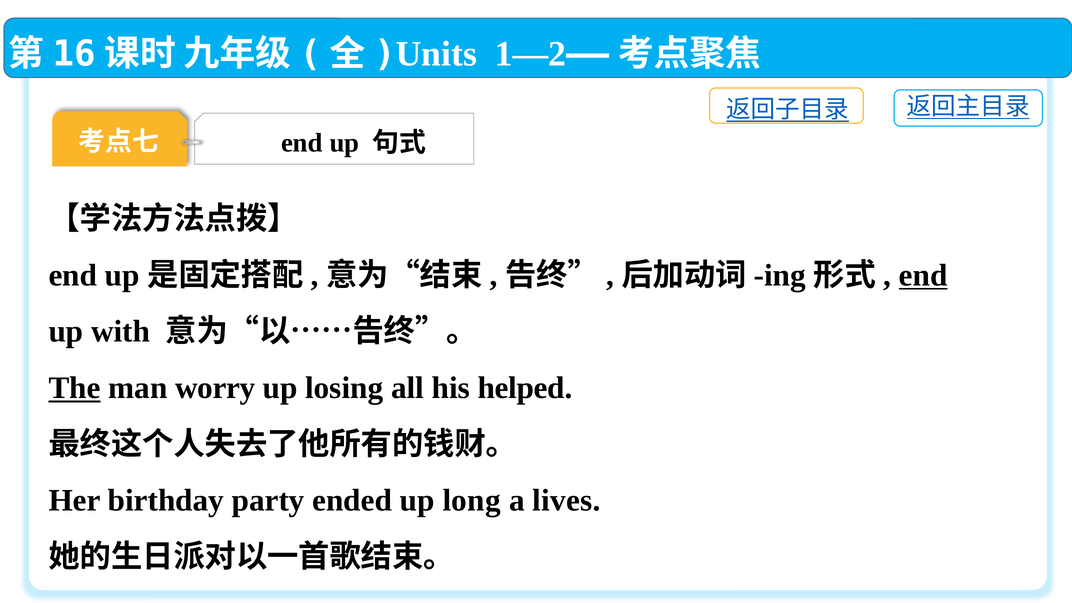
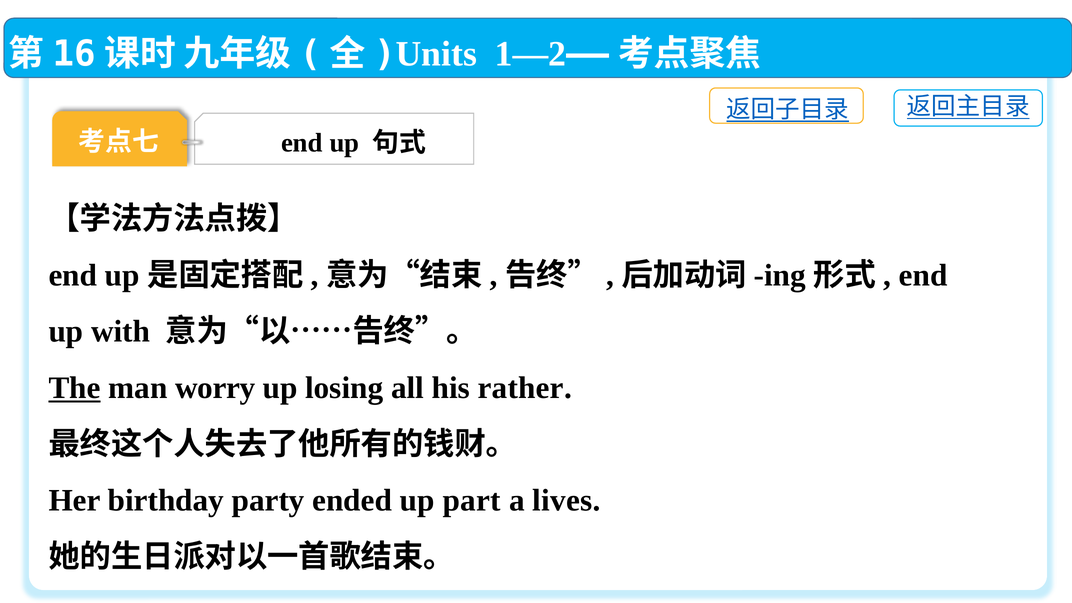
end at (923, 275) underline: present -> none
helped: helped -> rather
long: long -> part
